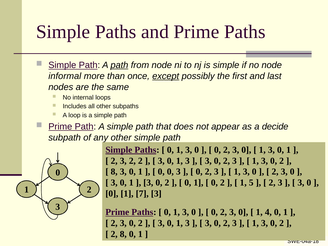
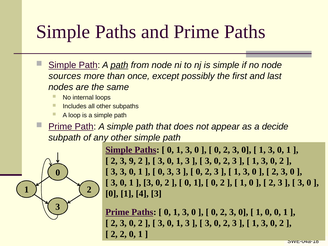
informal: informal -> sources
except underline: present -> none
3 2: 2 -> 9
8 at (114, 172): 8 -> 3
0 at (170, 172): 0 -> 3
5 at (251, 183): 5 -> 0
7: 7 -> 4
4 at (268, 212): 4 -> 0
2 8: 8 -> 2
